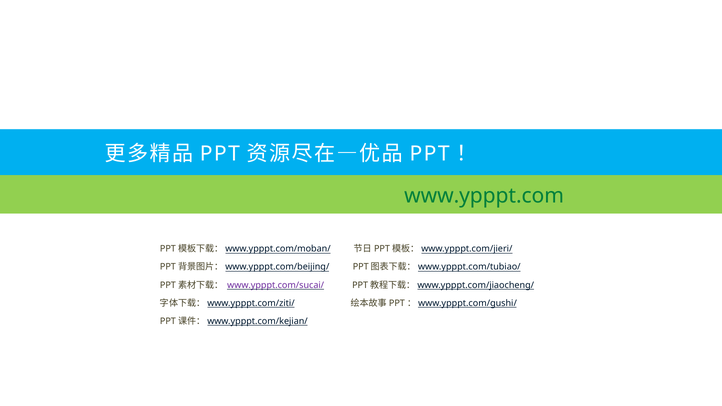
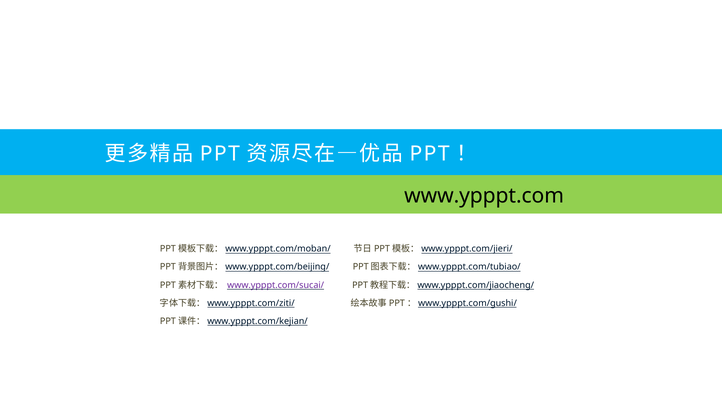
www.ypppt.com colour: green -> black
